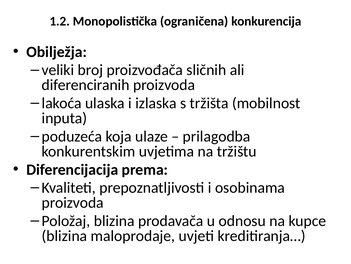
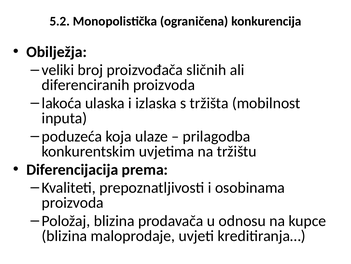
1.2: 1.2 -> 5.2
